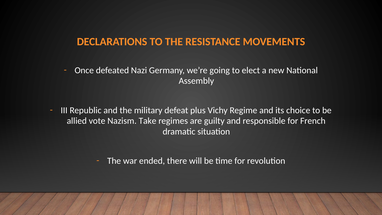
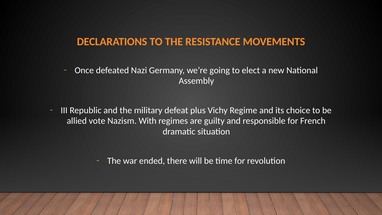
Take: Take -> With
